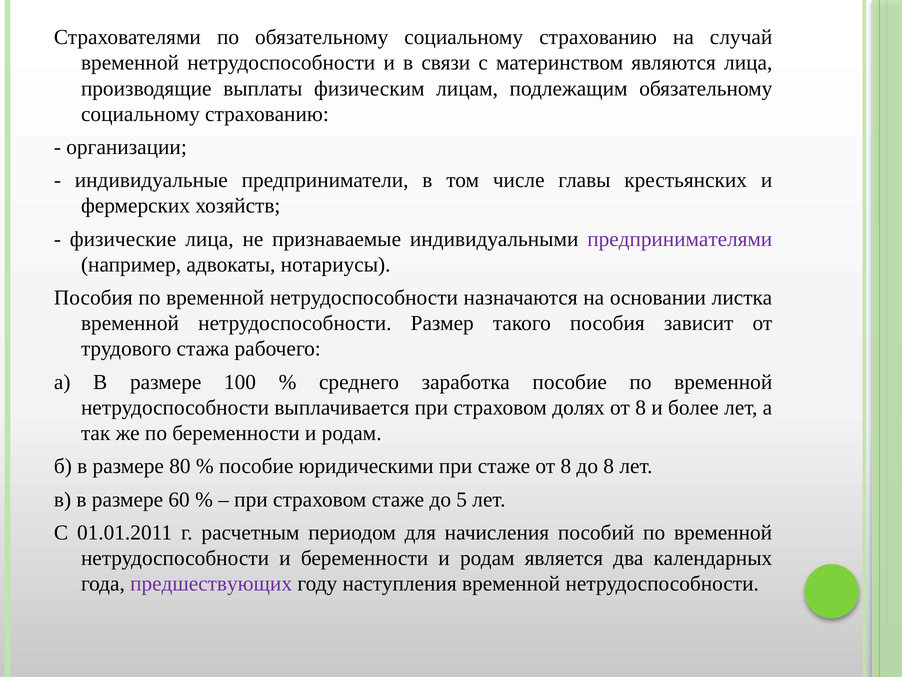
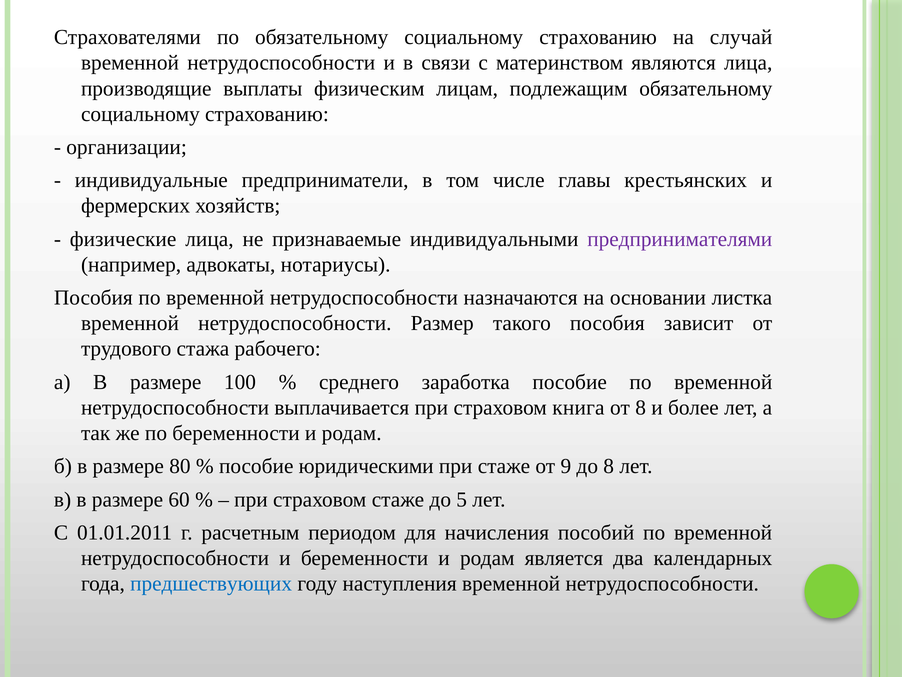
долях: долях -> книга
стаже от 8: 8 -> 9
предшествующих colour: purple -> blue
